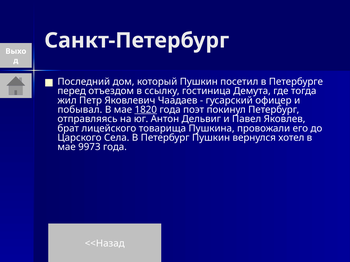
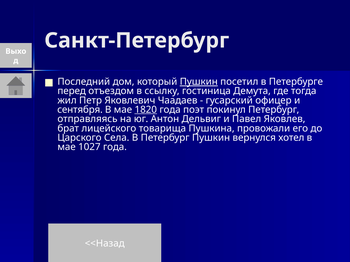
Пушкин at (199, 82) underline: none -> present
побывал: побывал -> сентября
9973: 9973 -> 1027
